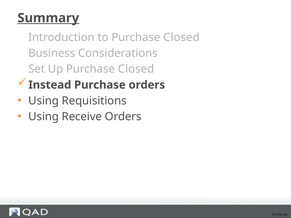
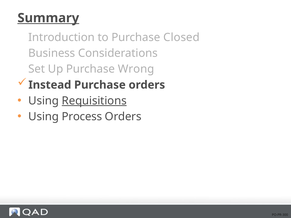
Up Purchase Closed: Closed -> Wrong
Requisitions underline: none -> present
Receive: Receive -> Process
